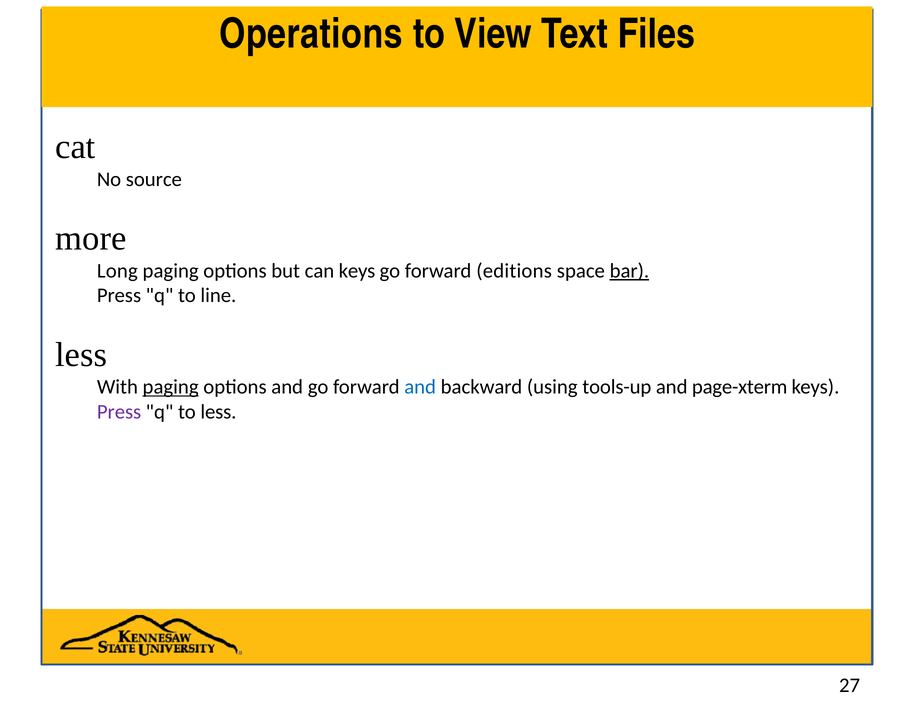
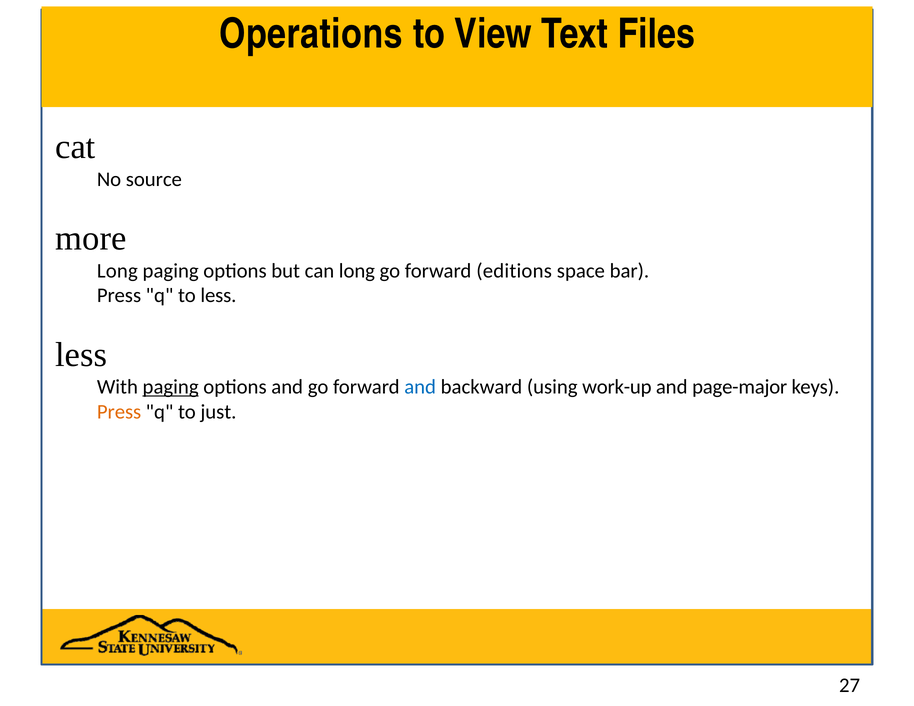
can keys: keys -> long
bar underline: present -> none
to line: line -> less
tools-up: tools-up -> work-up
page-xterm: page-xterm -> page-major
Press at (119, 412) colour: purple -> orange
to less: less -> just
